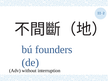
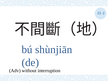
founders: founders -> shùnjiān
